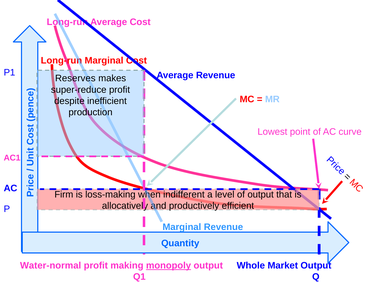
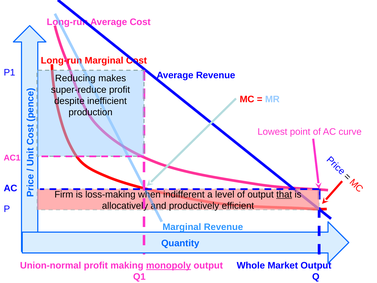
Reserves: Reserves -> Reducing
that underline: none -> present
Water-normal: Water-normal -> Union-normal
